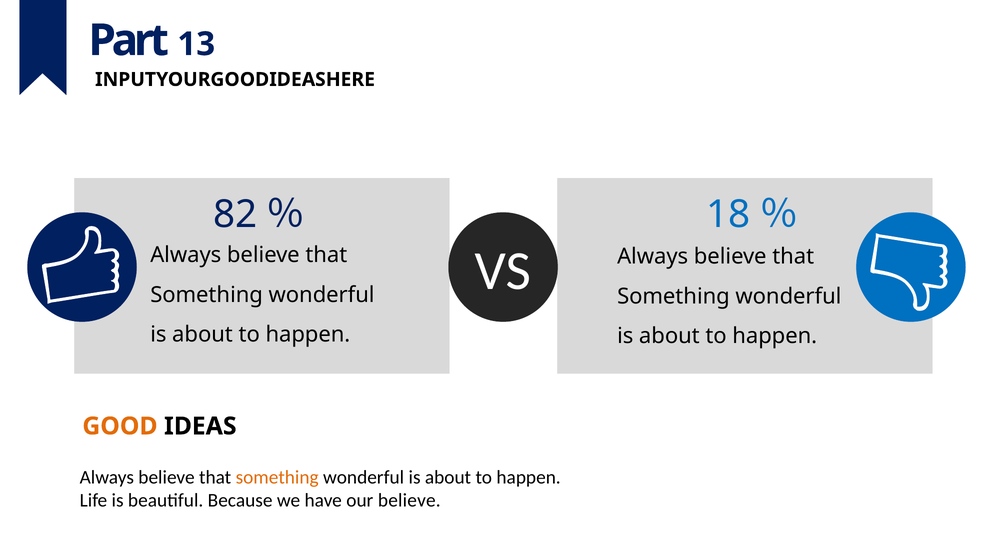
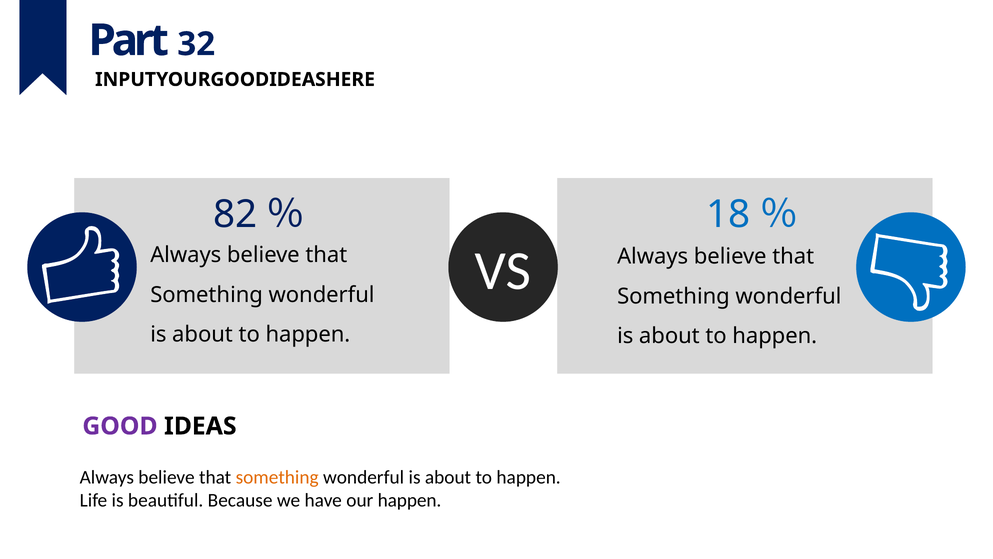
13: 13 -> 32
GOOD colour: orange -> purple
our believe: believe -> happen
